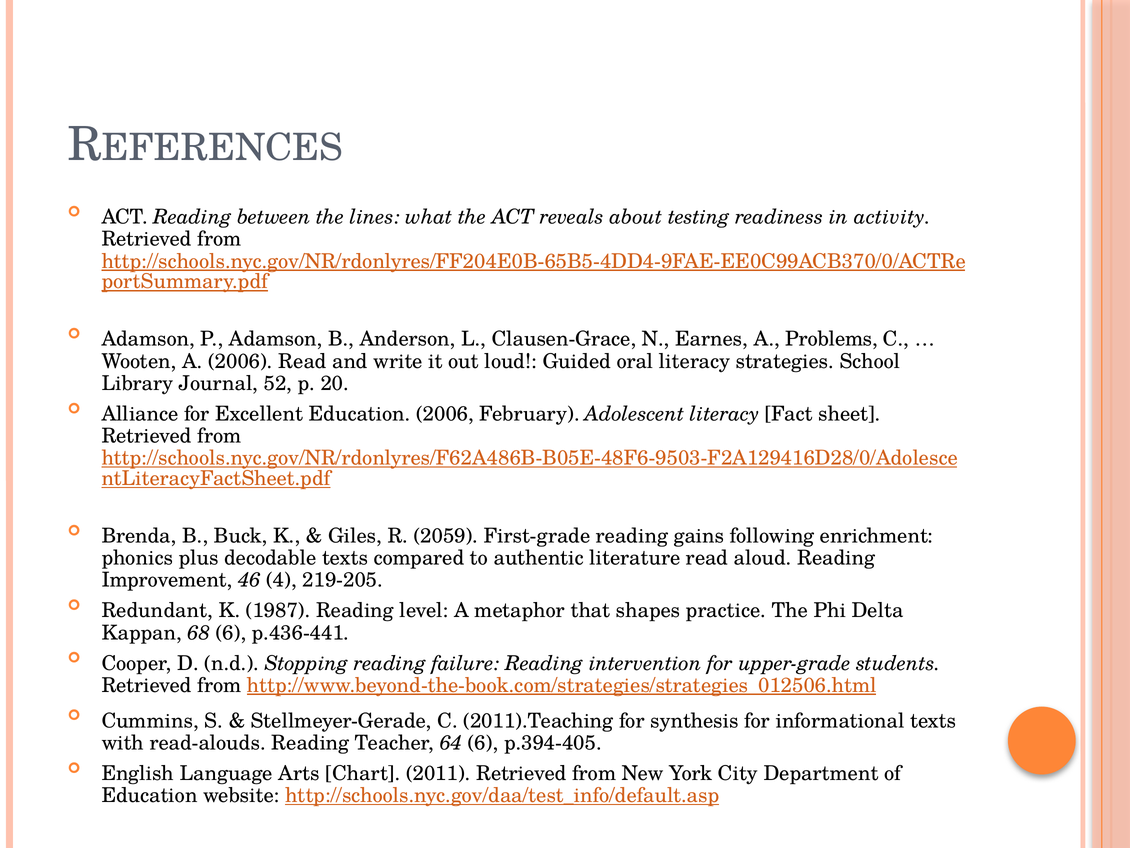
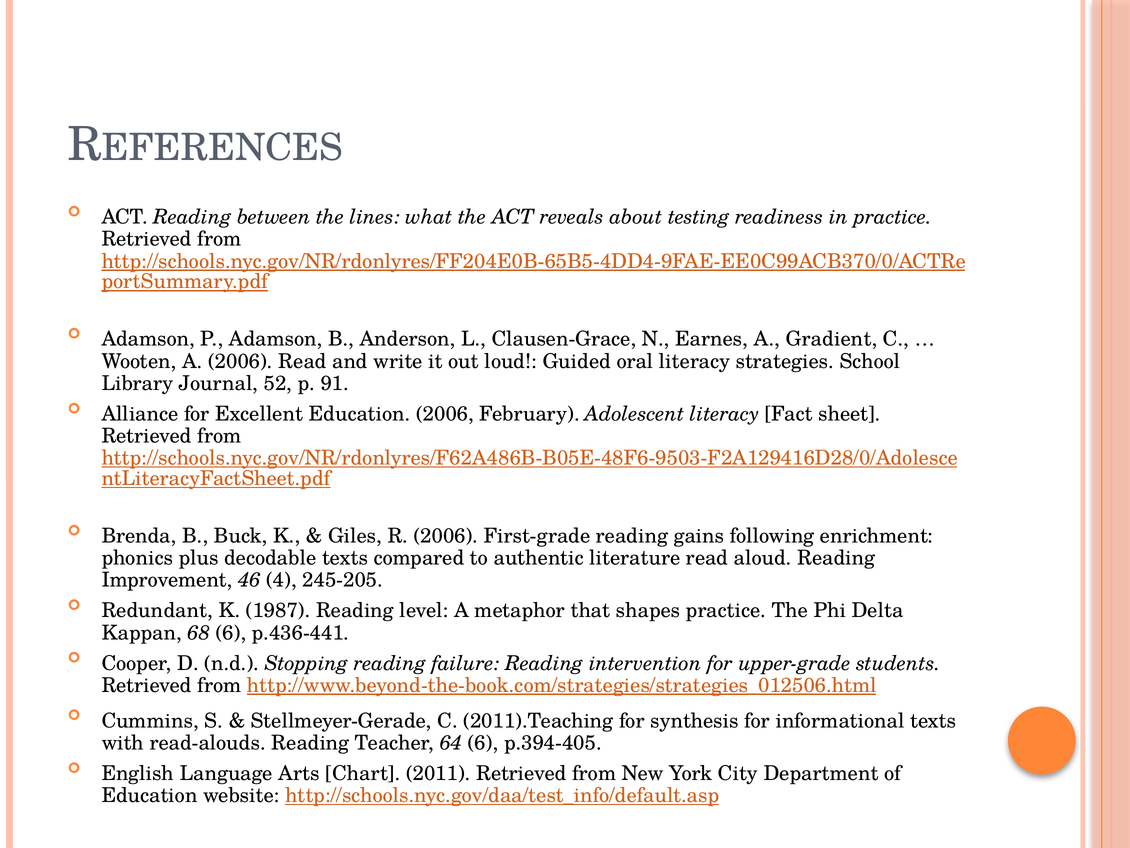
in activity: activity -> practice
Problems: Problems -> Gradient
20: 20 -> 91
R 2059: 2059 -> 2006
219-205: 219-205 -> 245-205
